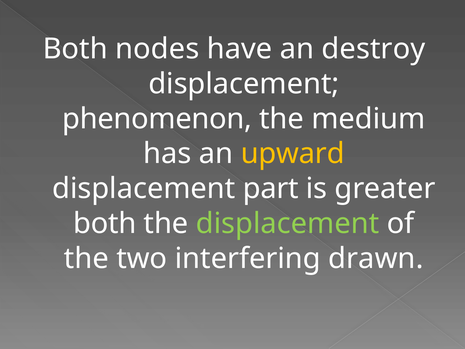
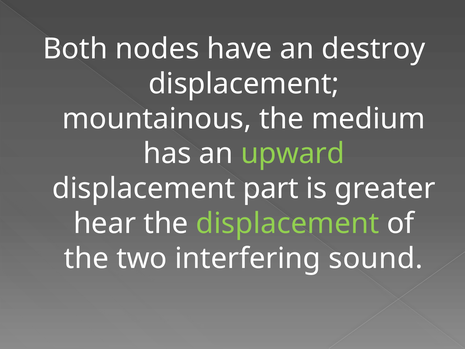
phenomenon: phenomenon -> mountainous
upward colour: yellow -> light green
both at (105, 223): both -> hear
drawn: drawn -> sound
